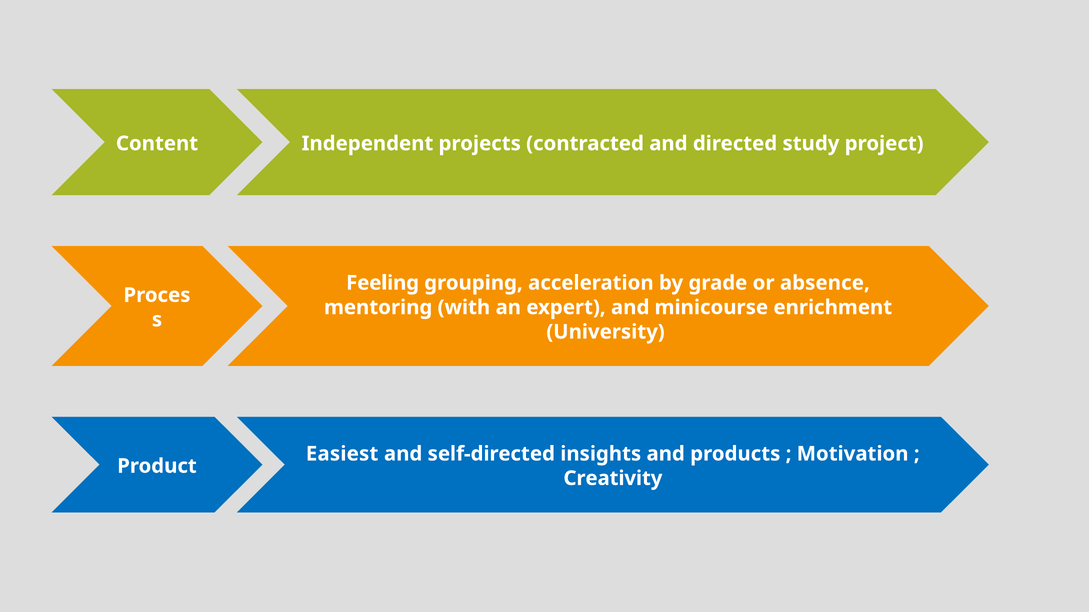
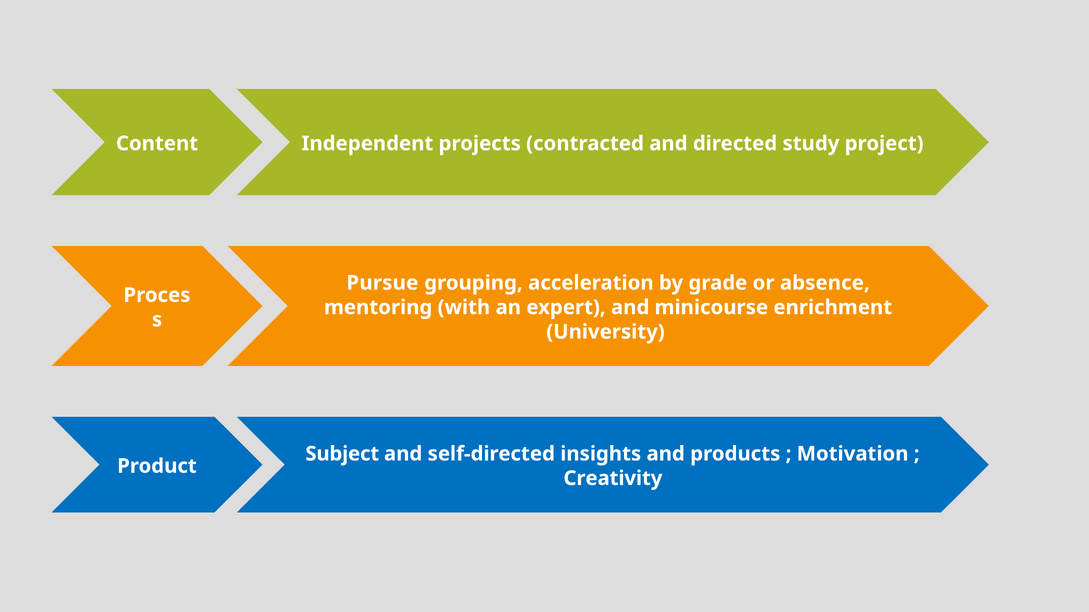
Feeling: Feeling -> Pursue
Easiest: Easiest -> Subject
